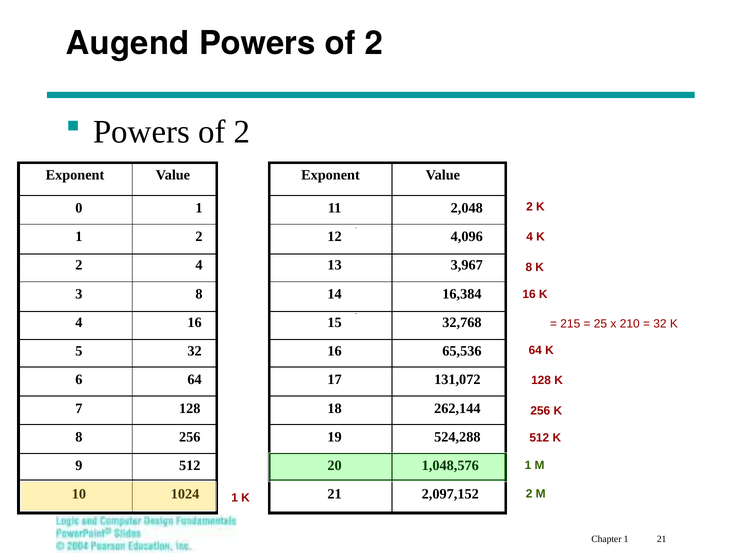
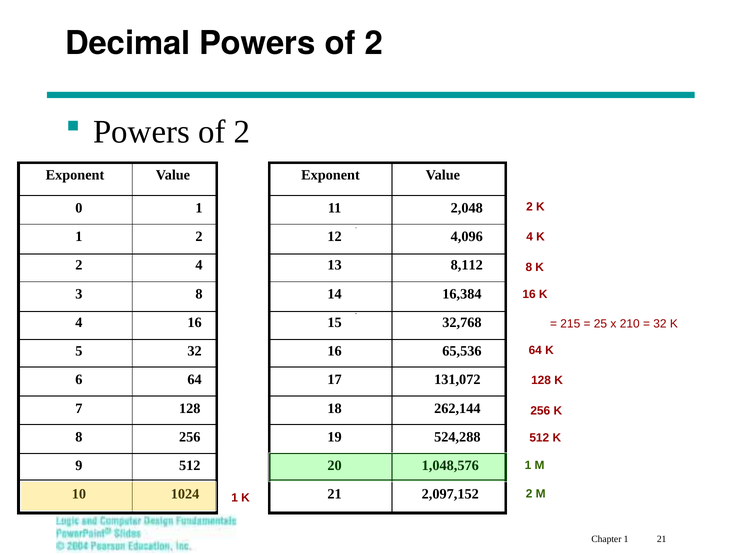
Augend: Augend -> Decimal
3,967: 3,967 -> 8,112
